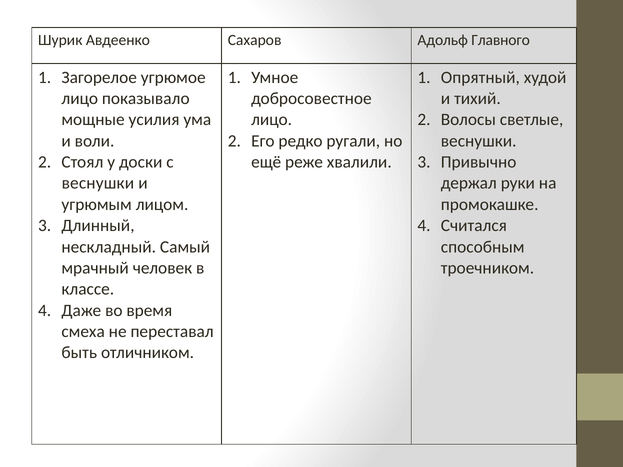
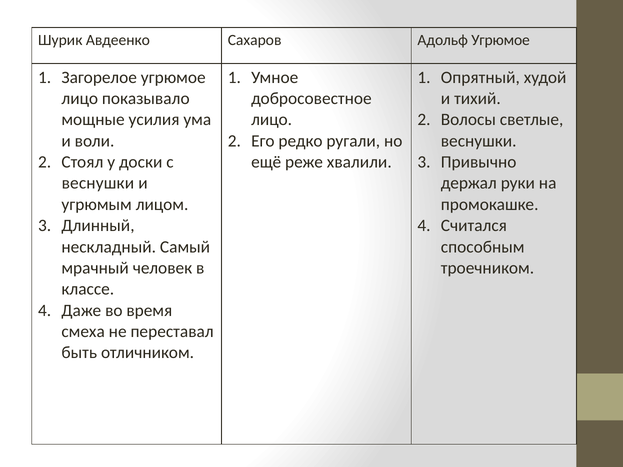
Адольф Главного: Главного -> Угрюмое
